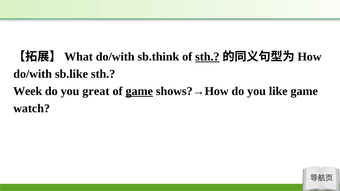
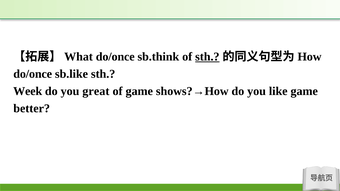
What do/with: do/with -> do/once
do/with at (33, 74): do/with -> do/once
game at (139, 91) underline: present -> none
watch: watch -> better
